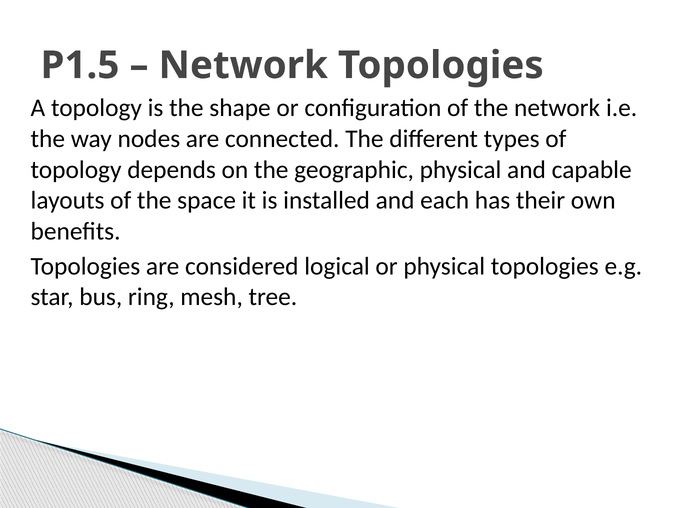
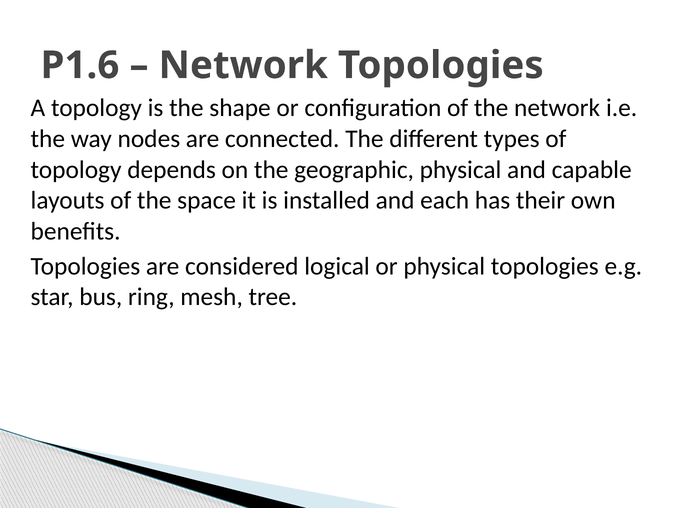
P1.5: P1.5 -> P1.6
